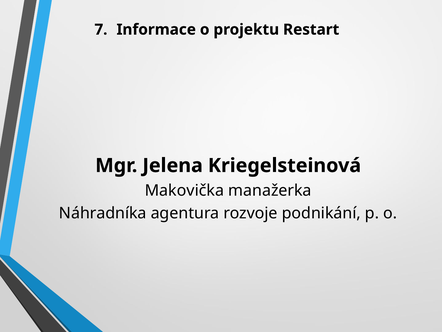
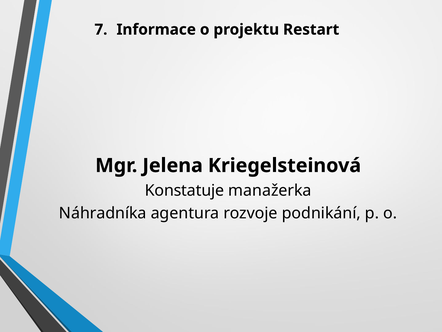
Makovička: Makovička -> Konstatuje
